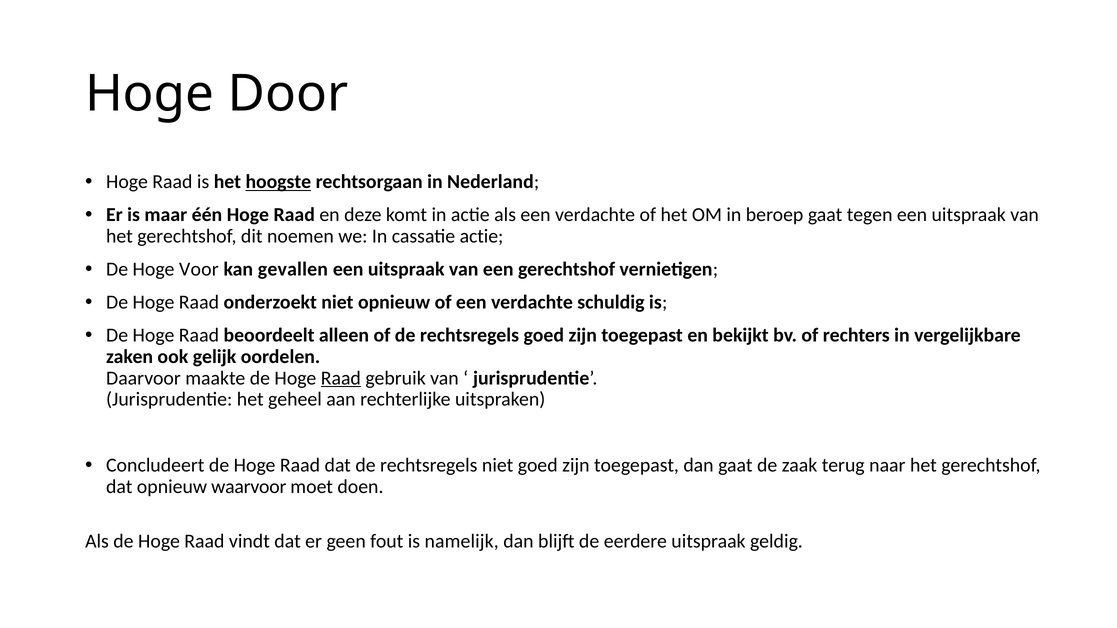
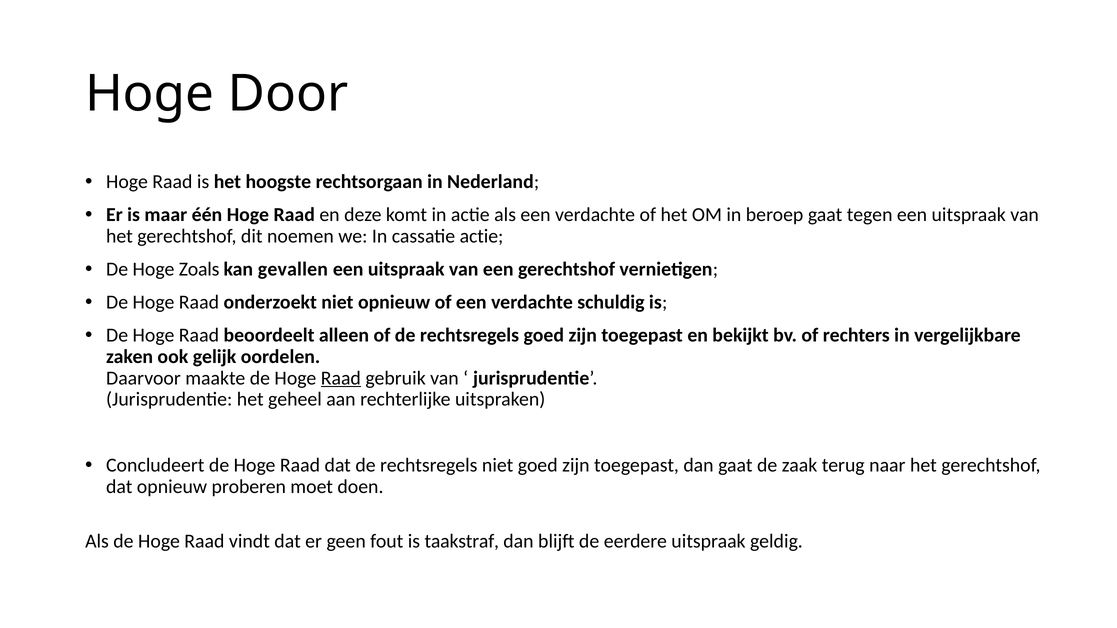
hoogste underline: present -> none
Voor: Voor -> Zoals
waarvoor: waarvoor -> proberen
namelijk: namelijk -> taakstraf
